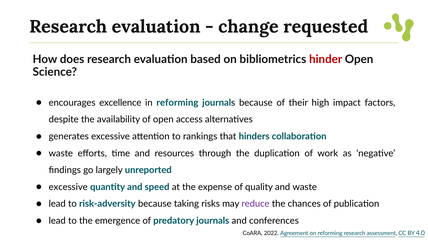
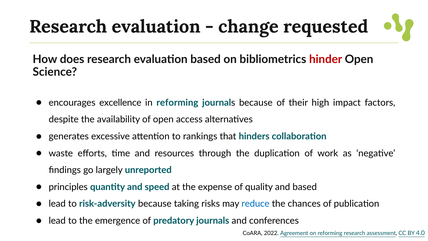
excessive at (68, 187): excessive -> principles
and waste: waste -> based
reduce colour: purple -> blue
